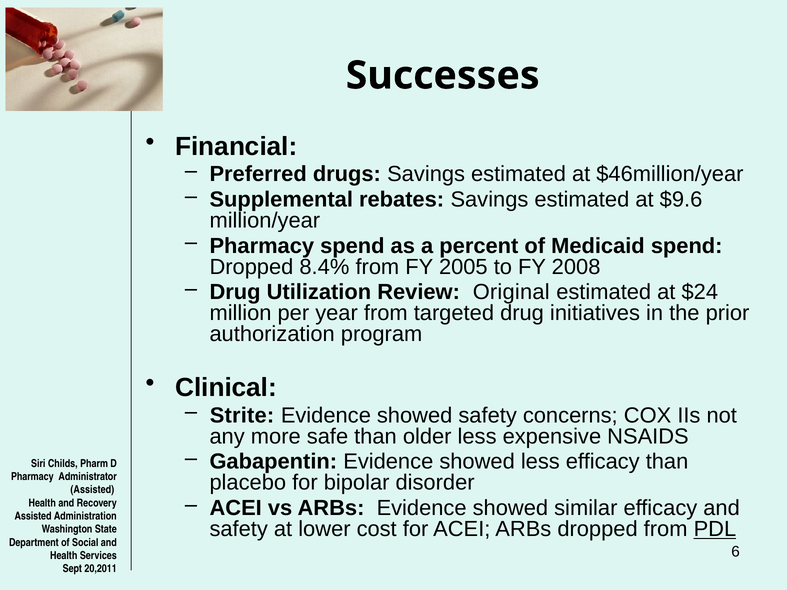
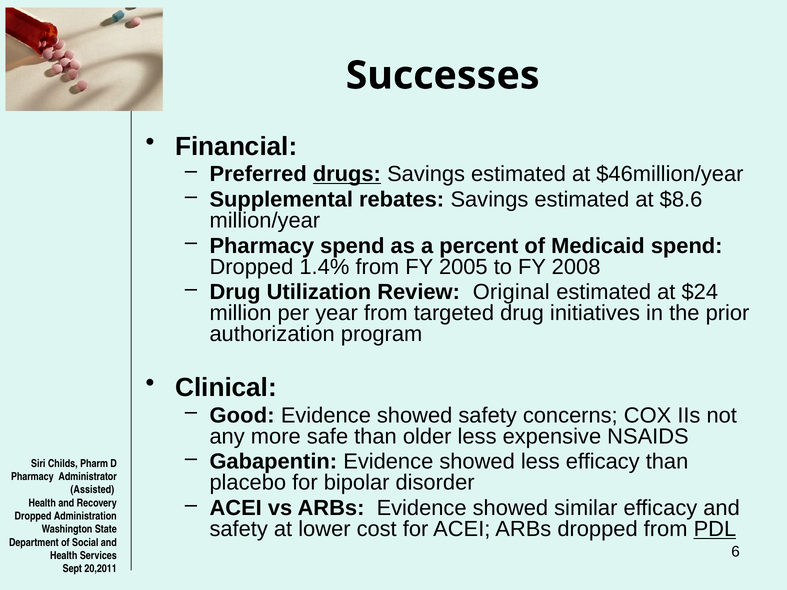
drugs underline: none -> present
$9.6: $9.6 -> $8.6
8.4%: 8.4% -> 1.4%
Strite: Strite -> Good
Assisted at (33, 516): Assisted -> Dropped
